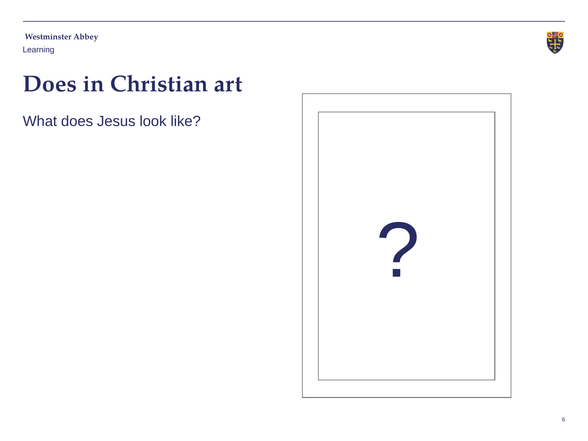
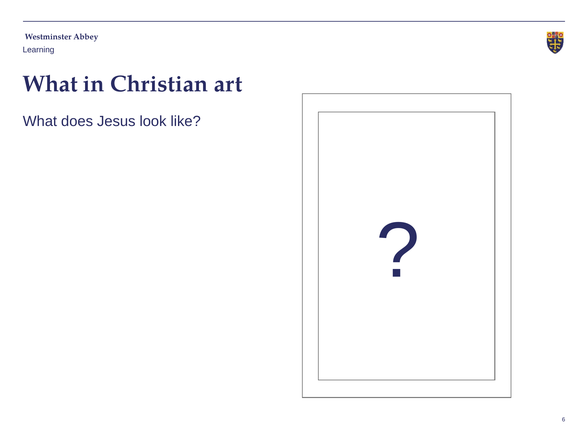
Does at (50, 84): Does -> What
